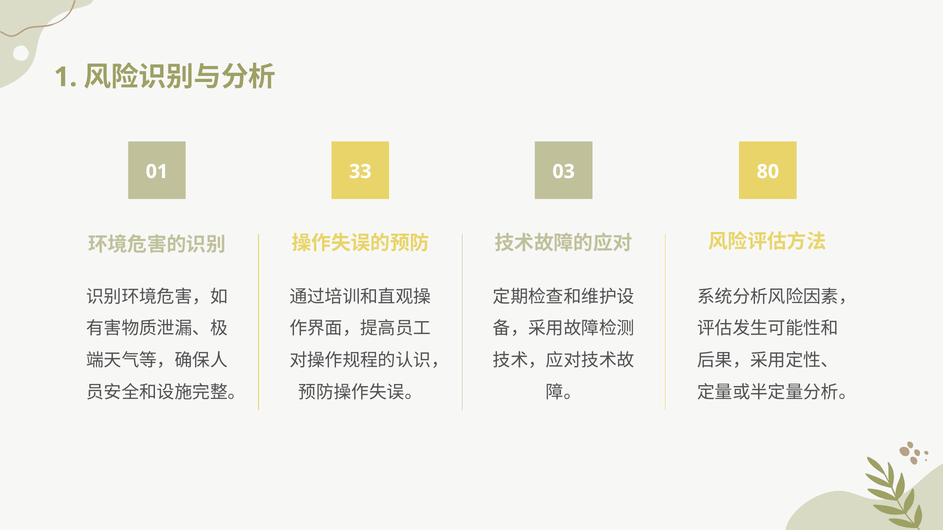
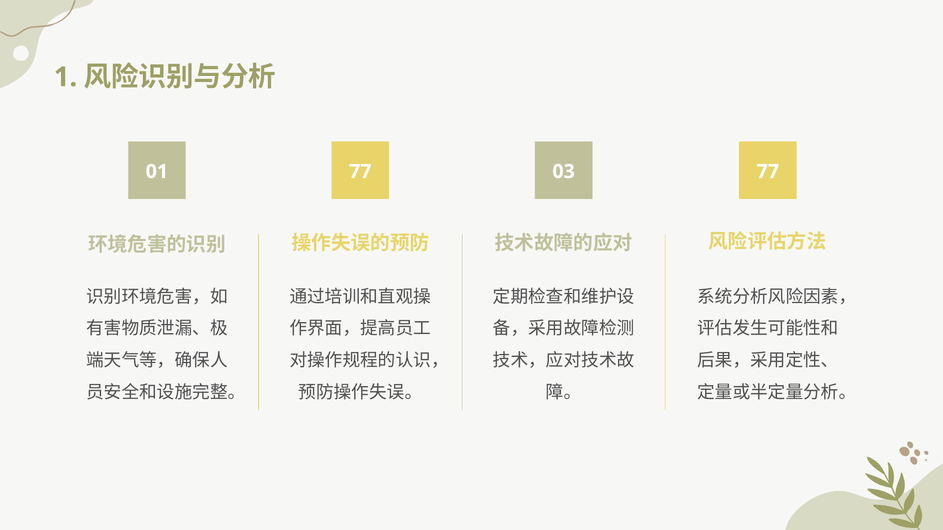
01 33: 33 -> 77
03 80: 80 -> 77
